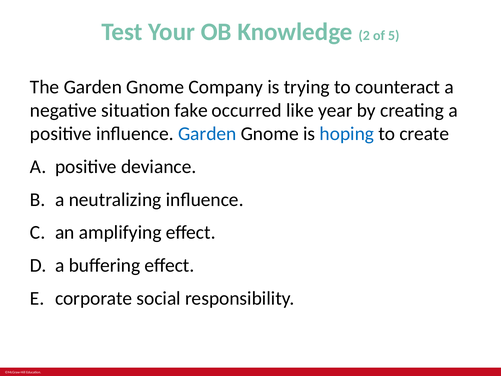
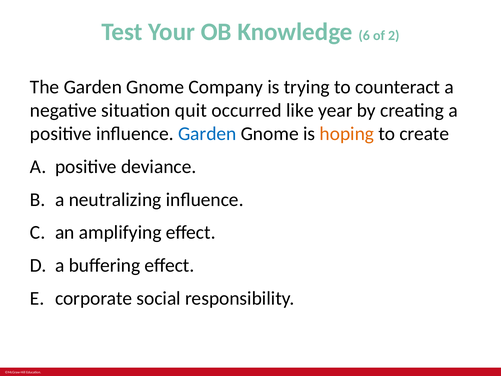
2: 2 -> 6
5: 5 -> 2
fake: fake -> quit
hoping colour: blue -> orange
